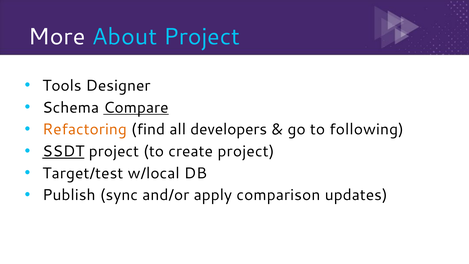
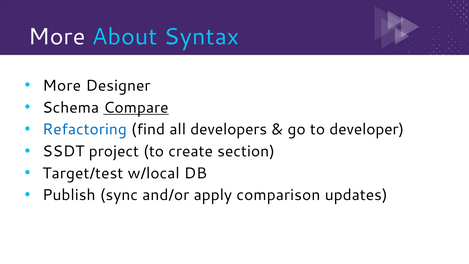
About Project: Project -> Syntax
Tools at (62, 86): Tools -> More
Refactoring colour: orange -> blue
following: following -> developer
SSDT underline: present -> none
create project: project -> section
